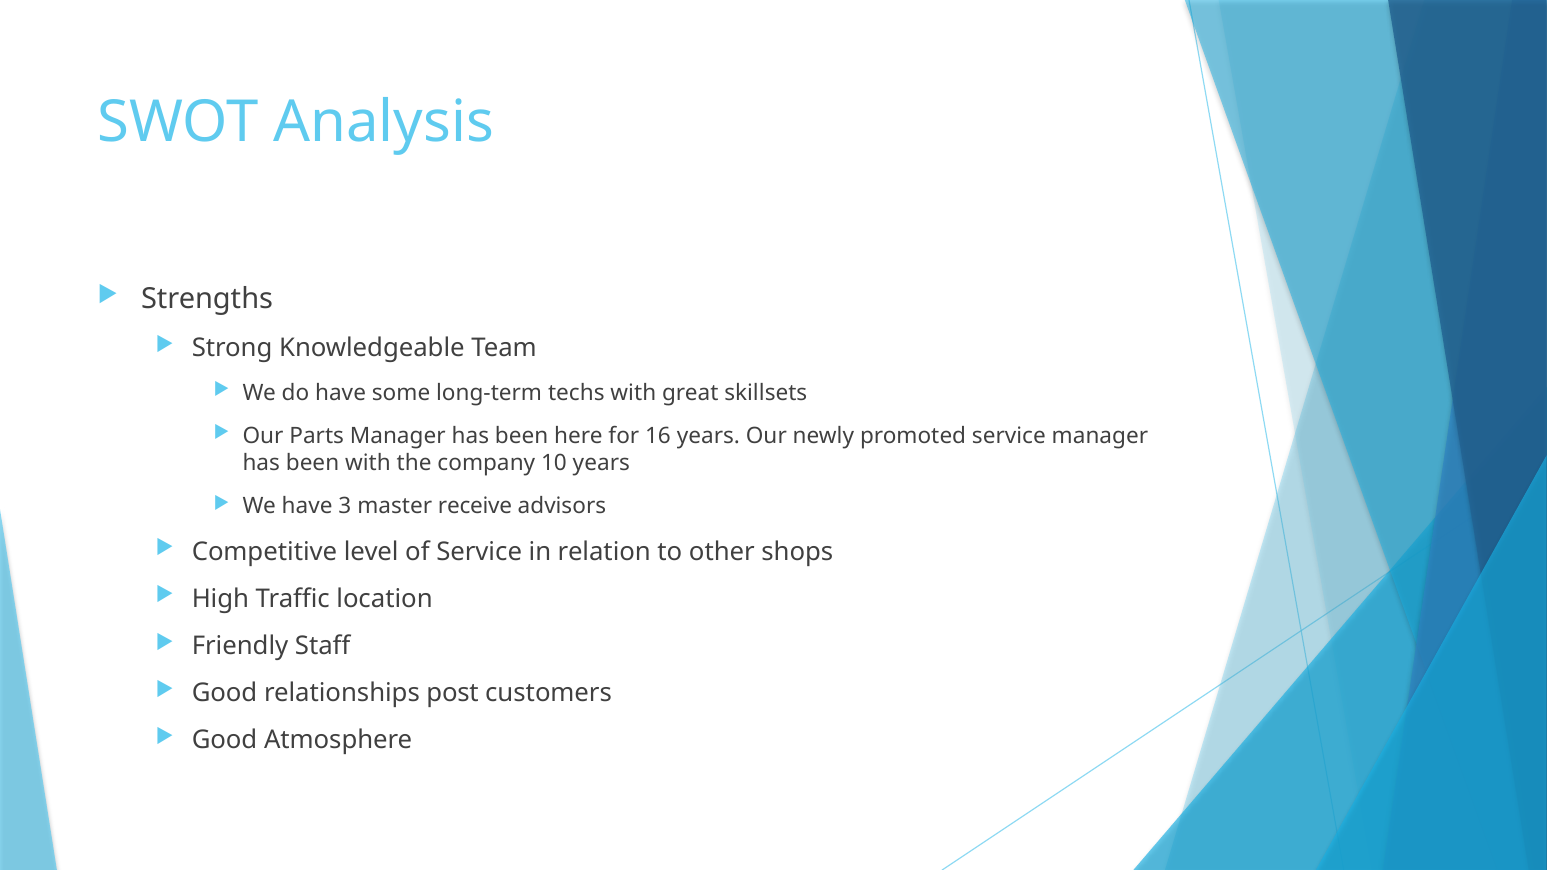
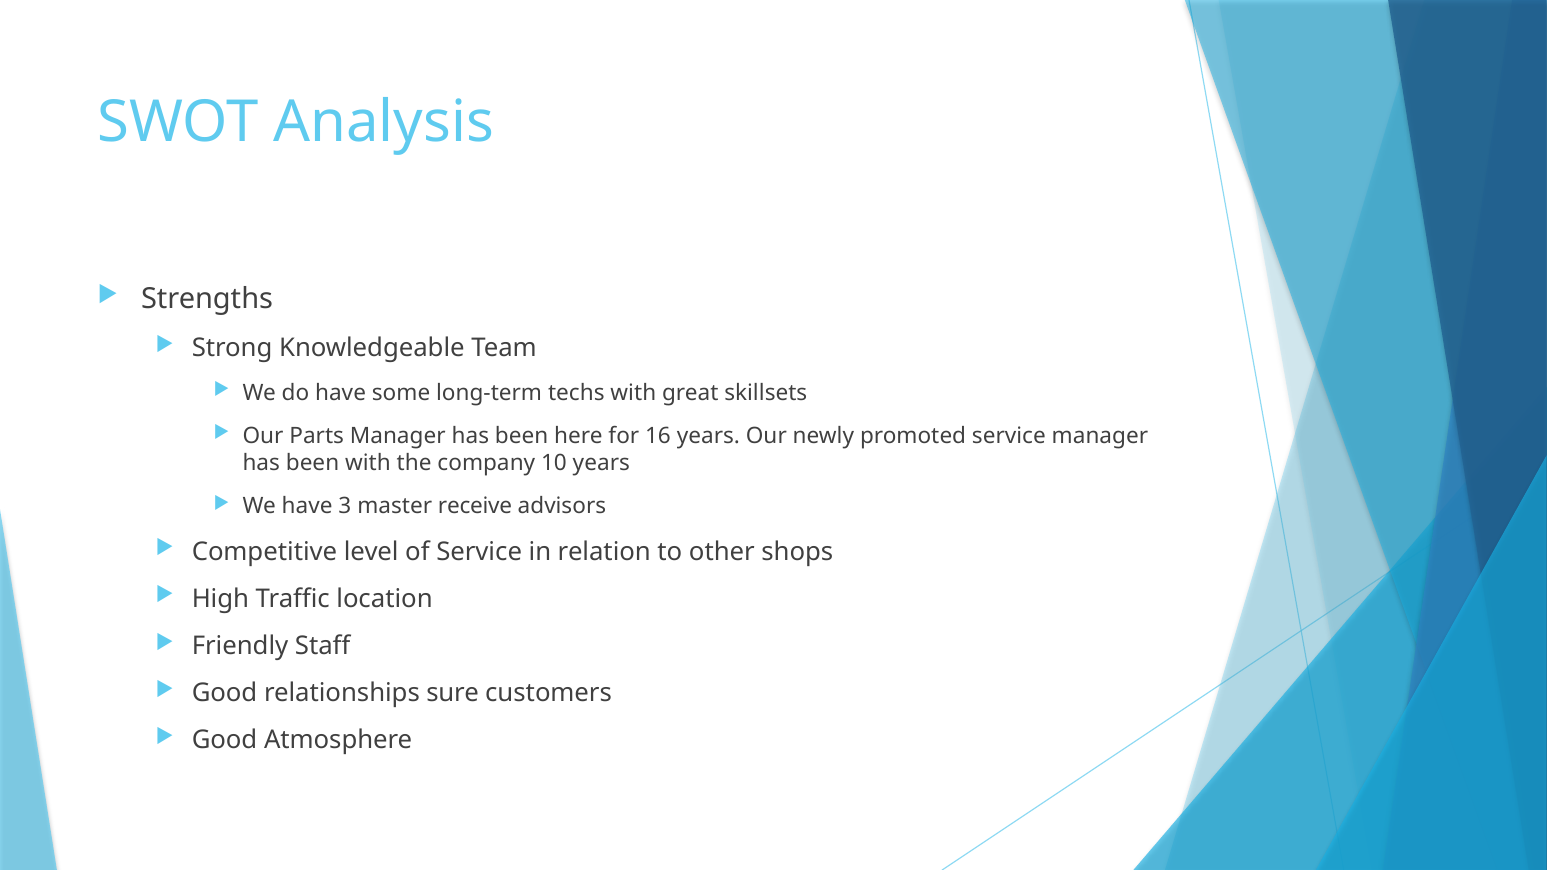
post: post -> sure
